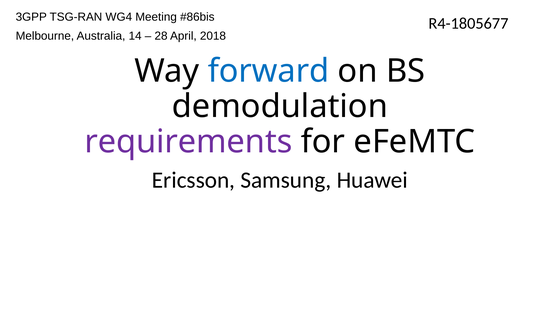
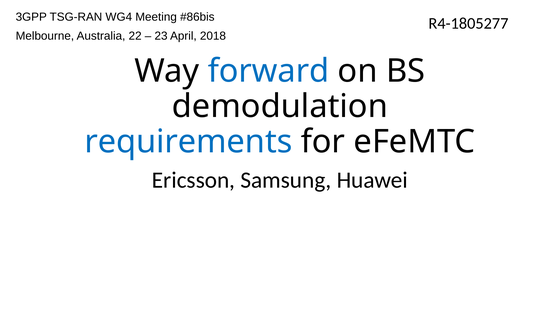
R4-1805677: R4-1805677 -> R4-1805277
14: 14 -> 22
28: 28 -> 23
requirements colour: purple -> blue
